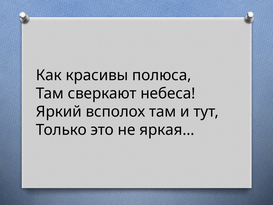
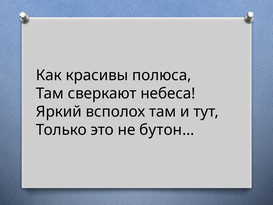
яркая…: яркая… -> бутон…
